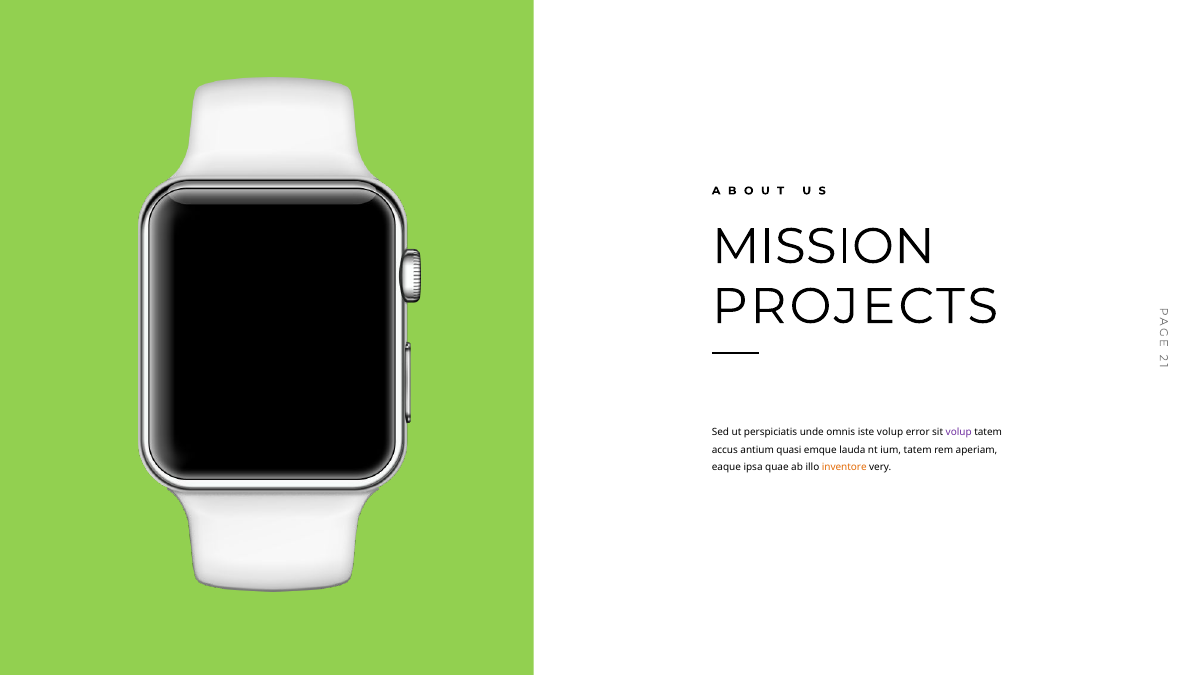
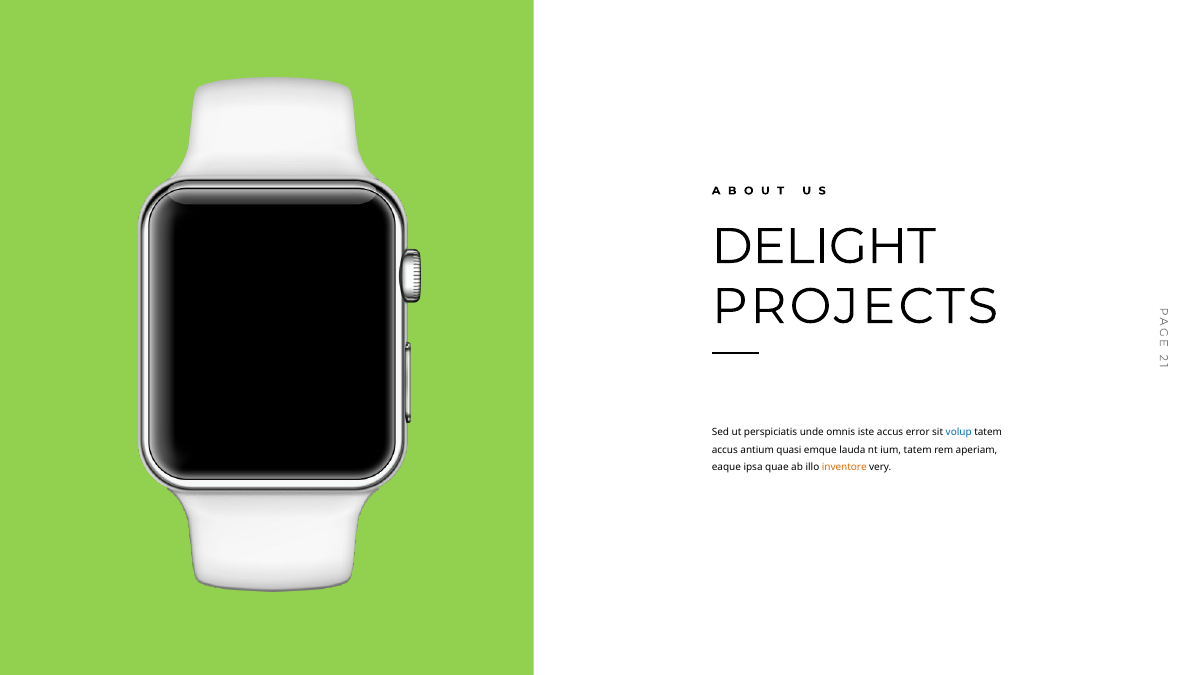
MISSION: MISSION -> DELIGHT
iste volup: volup -> accus
volup at (959, 432) colour: purple -> blue
